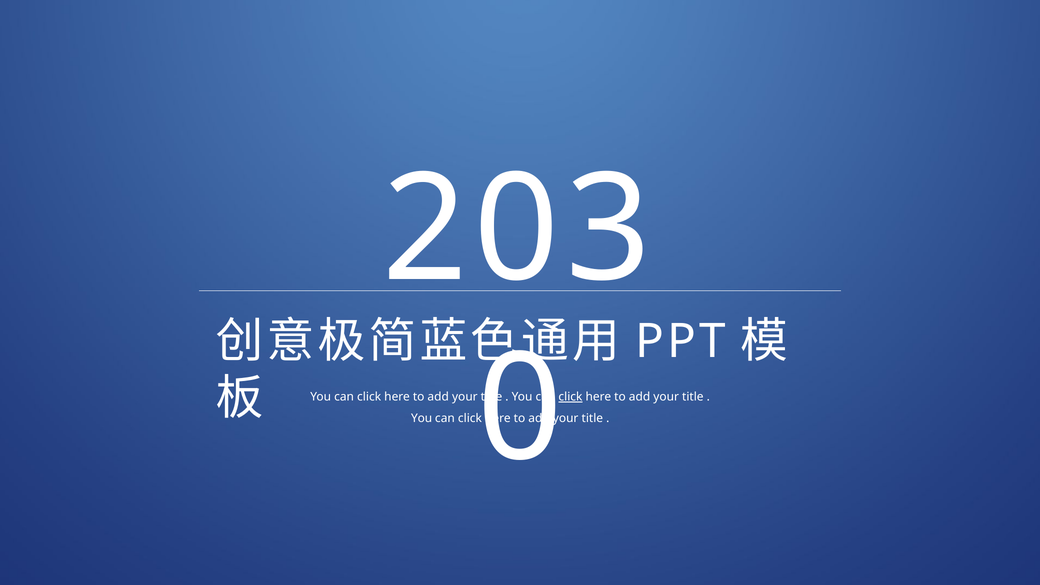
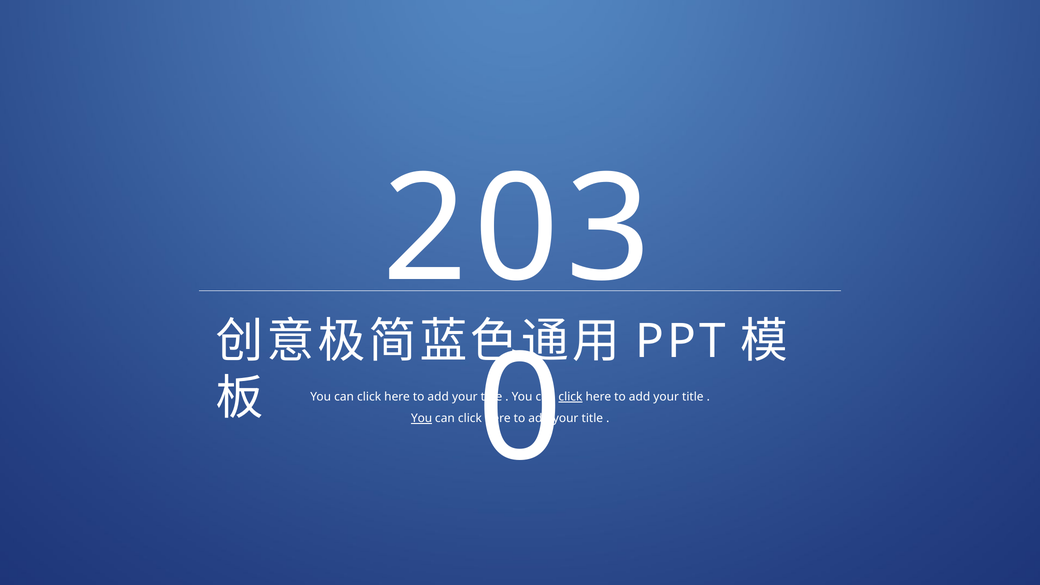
You at (422, 418) underline: none -> present
